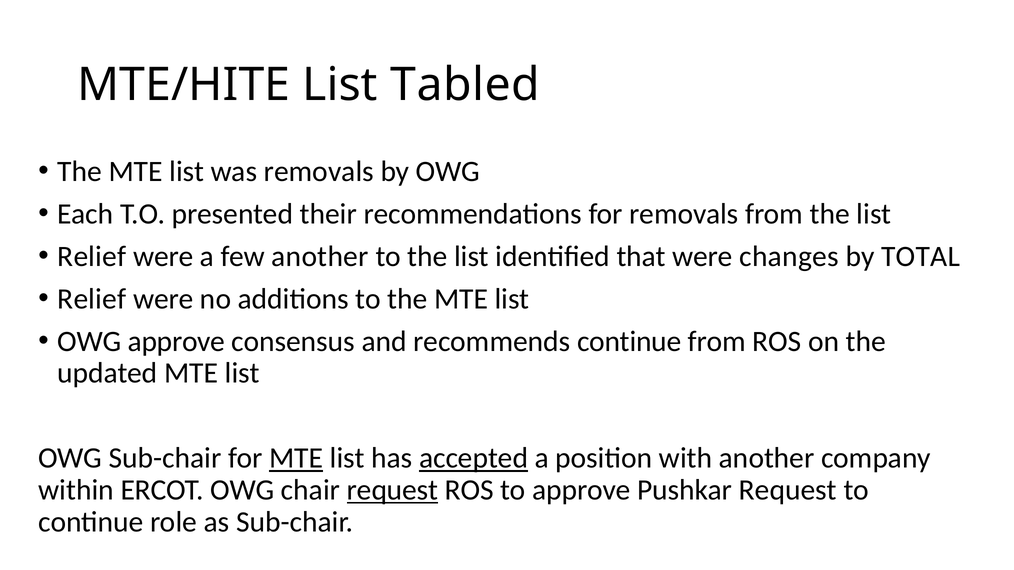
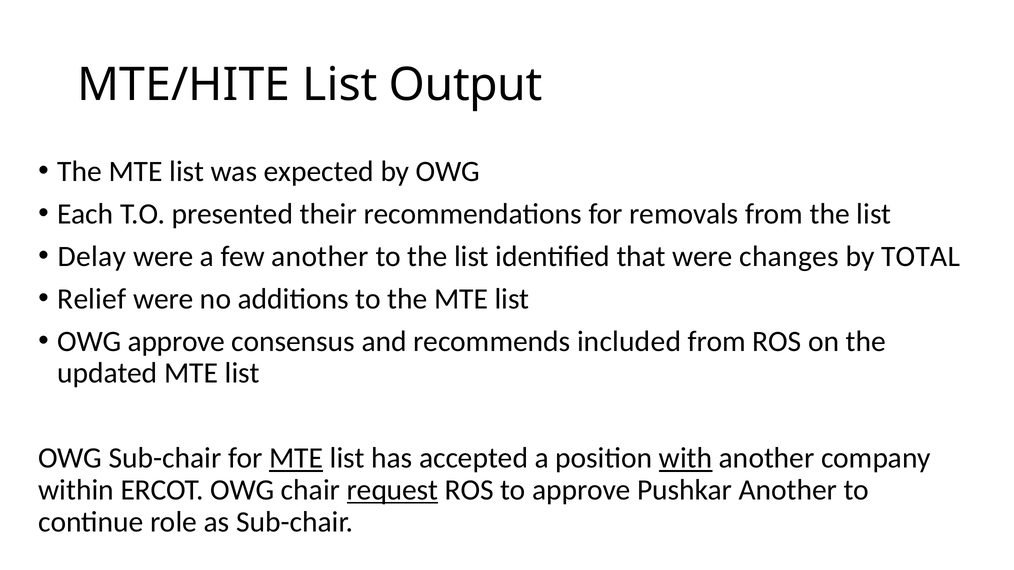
Tabled: Tabled -> Output
was removals: removals -> expected
Relief at (92, 256): Relief -> Delay
recommends continue: continue -> included
accepted underline: present -> none
with underline: none -> present
Pushkar Request: Request -> Another
